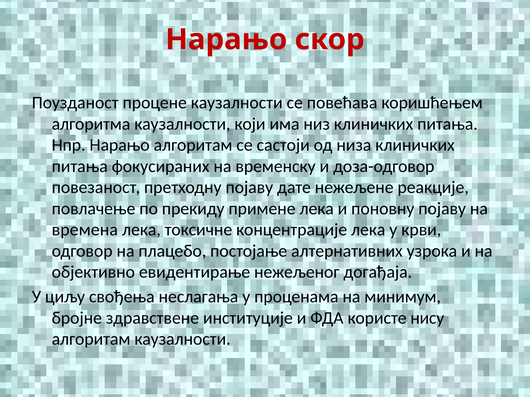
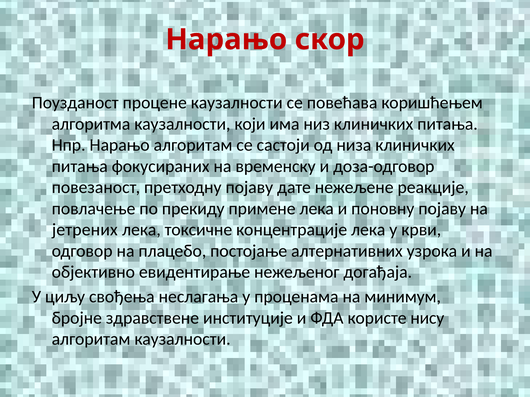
времена: времена -> јетрених
